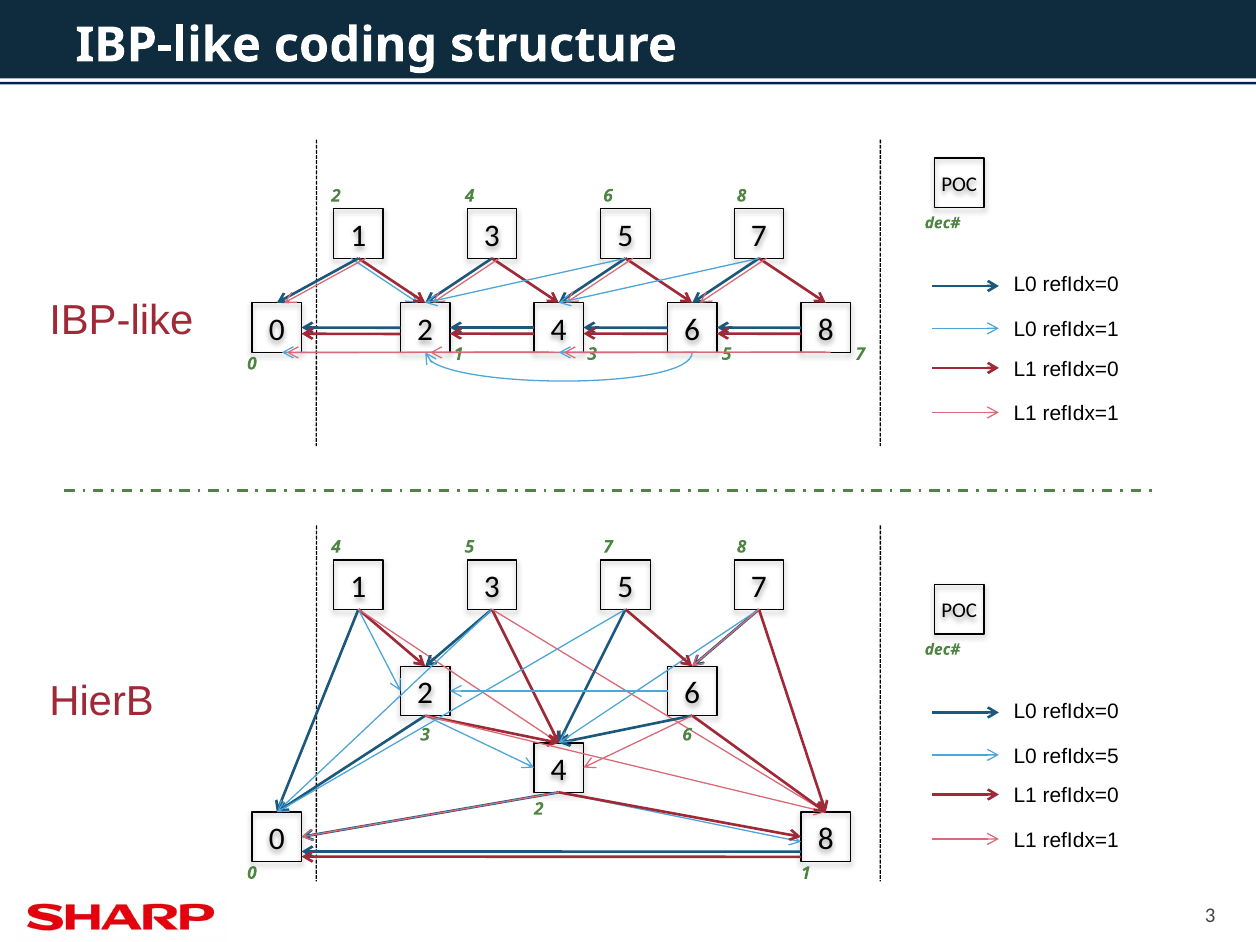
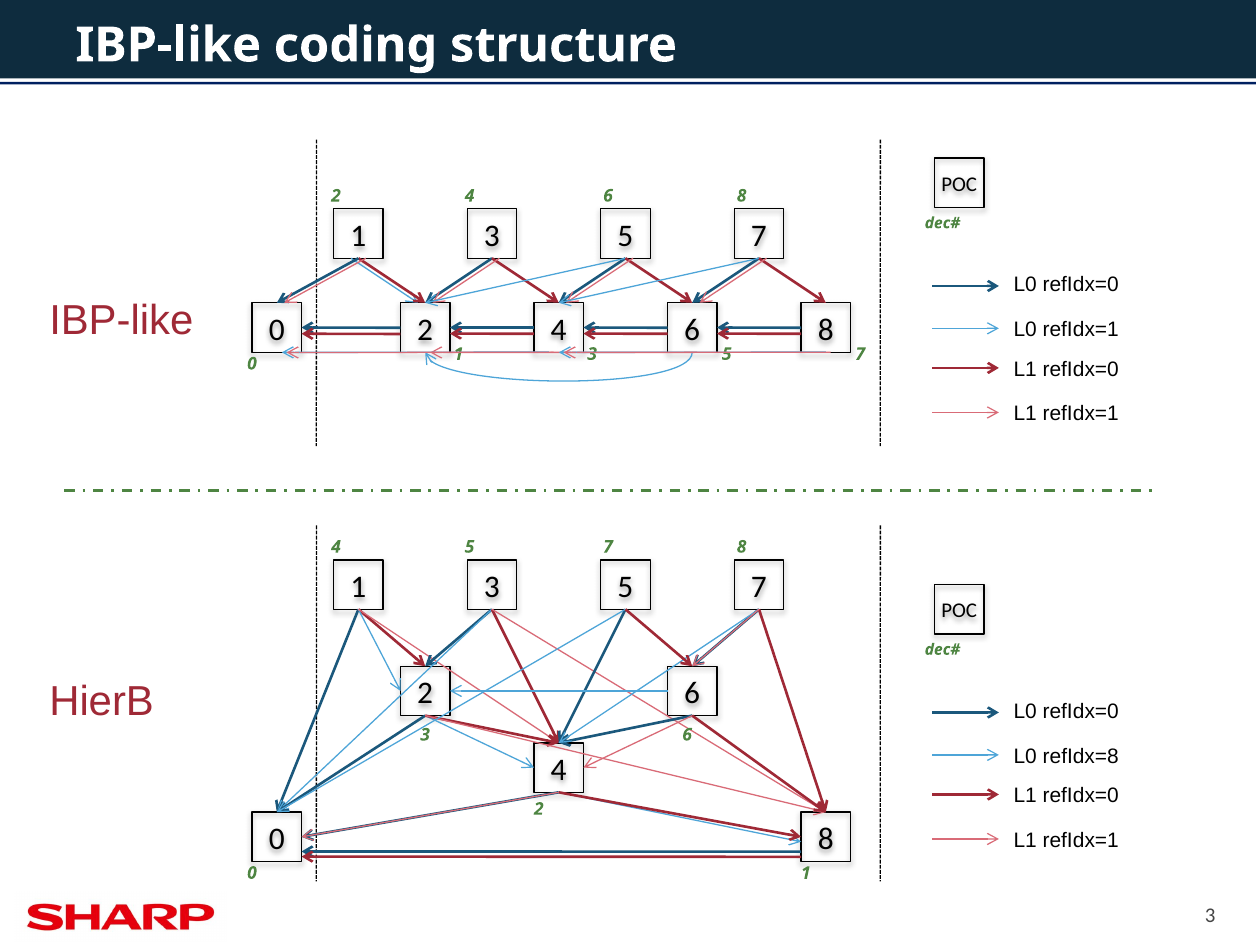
refIdx=5: refIdx=5 -> refIdx=8
